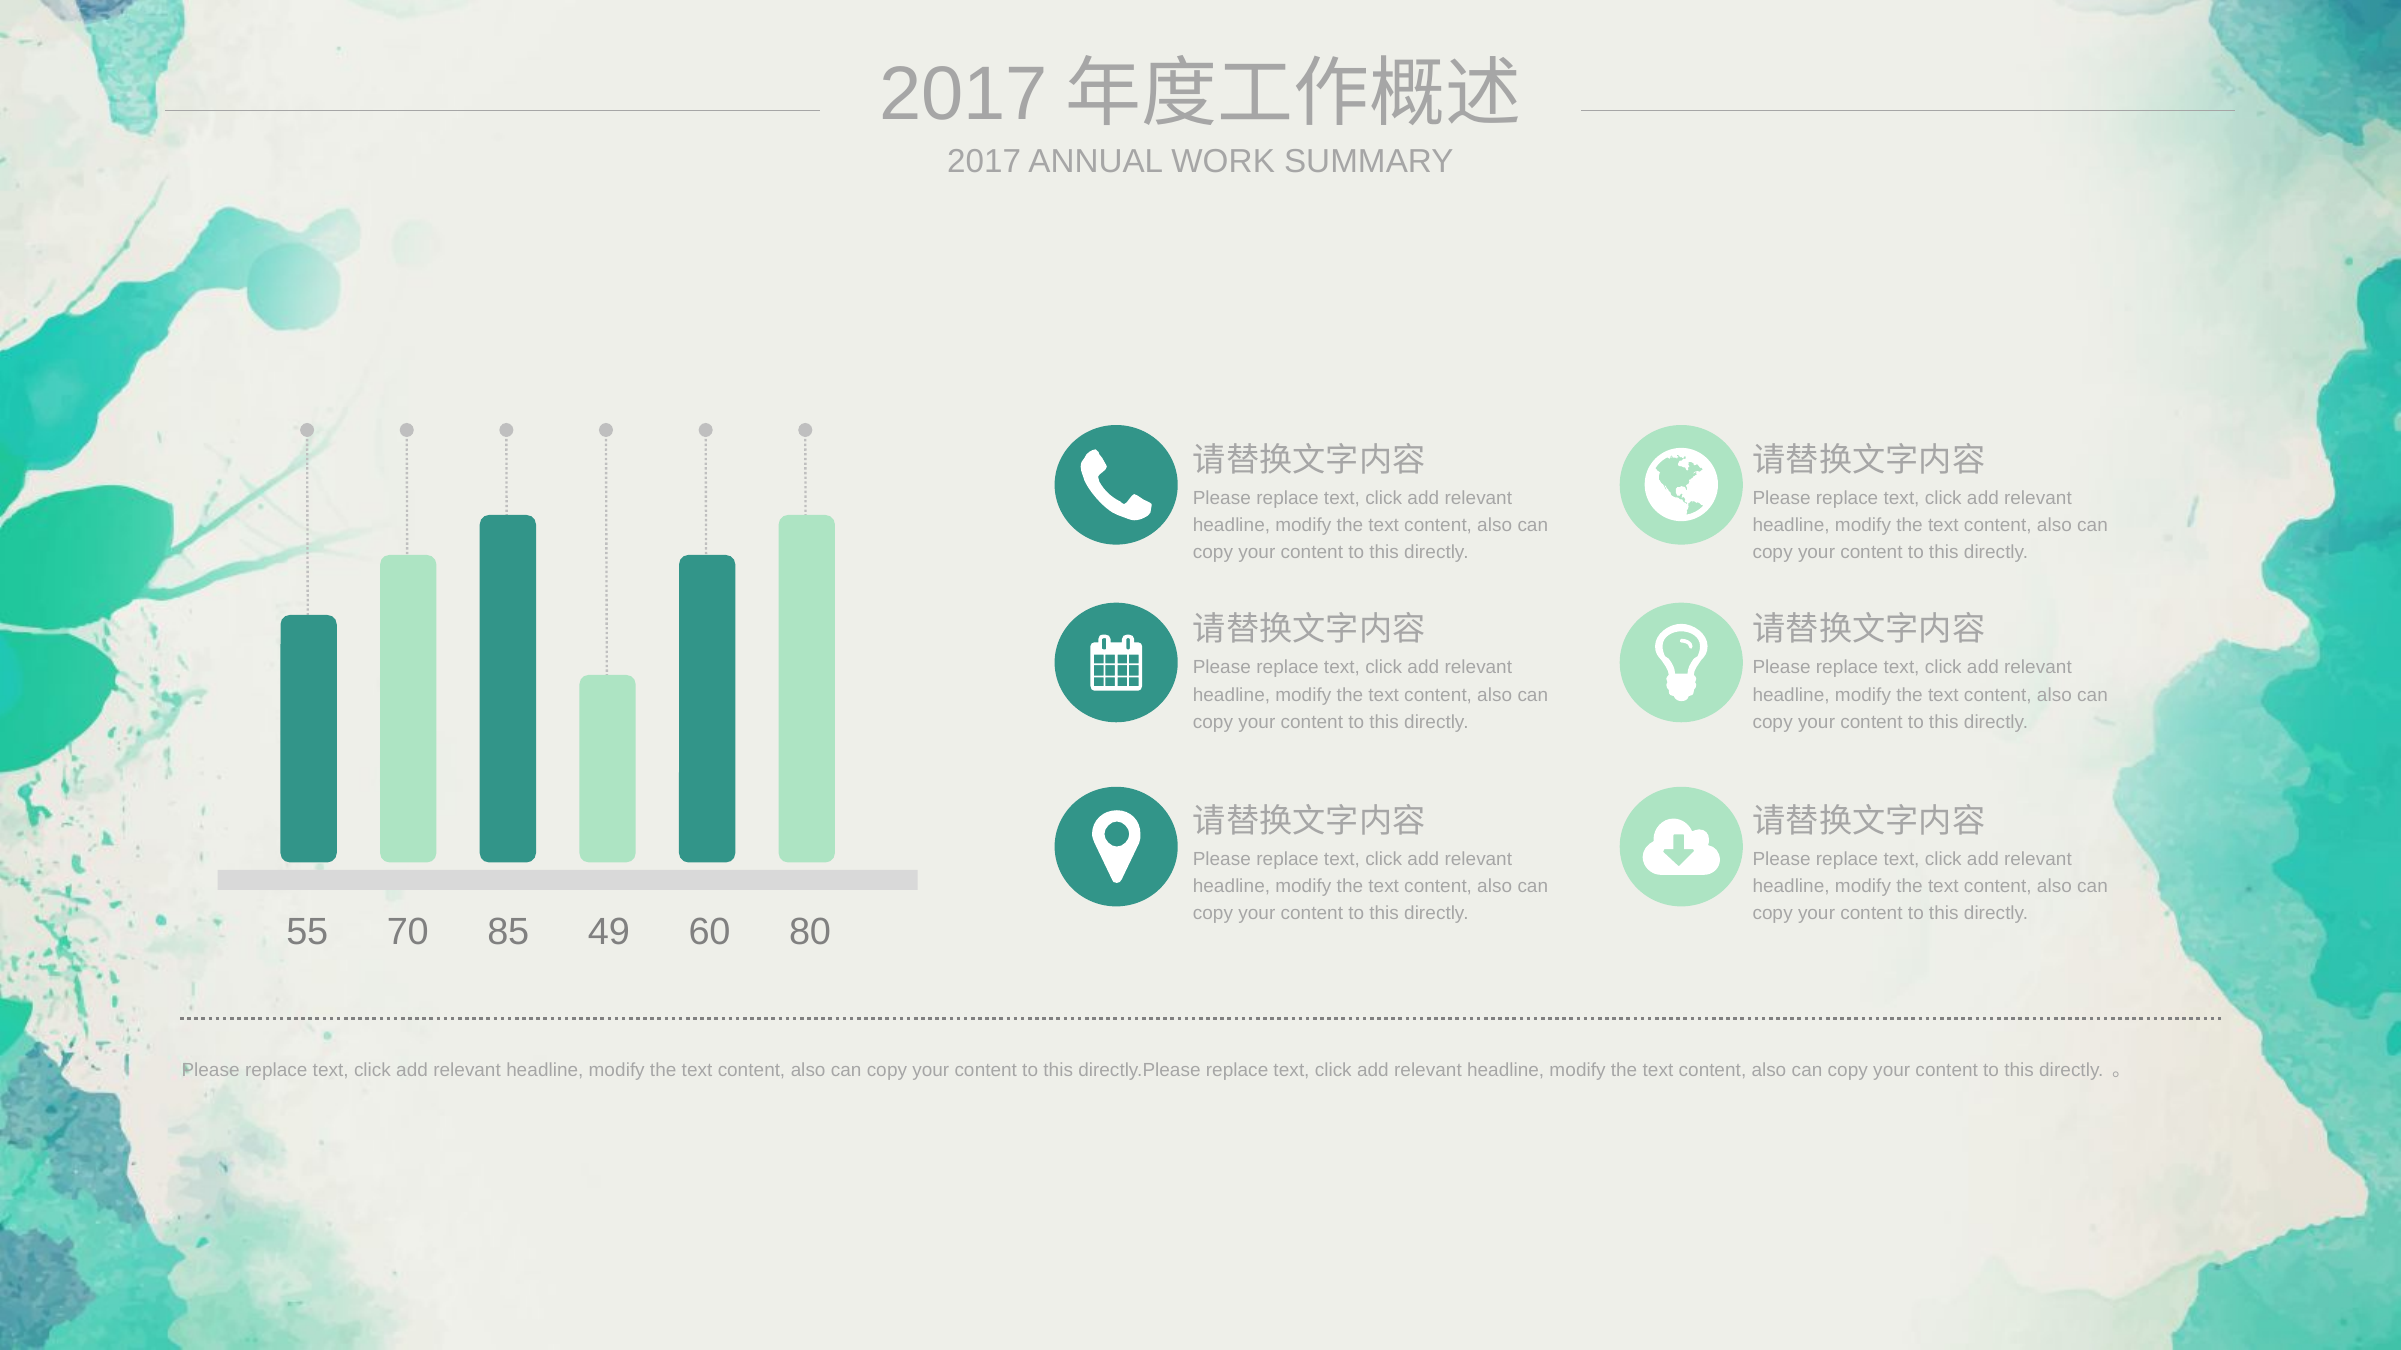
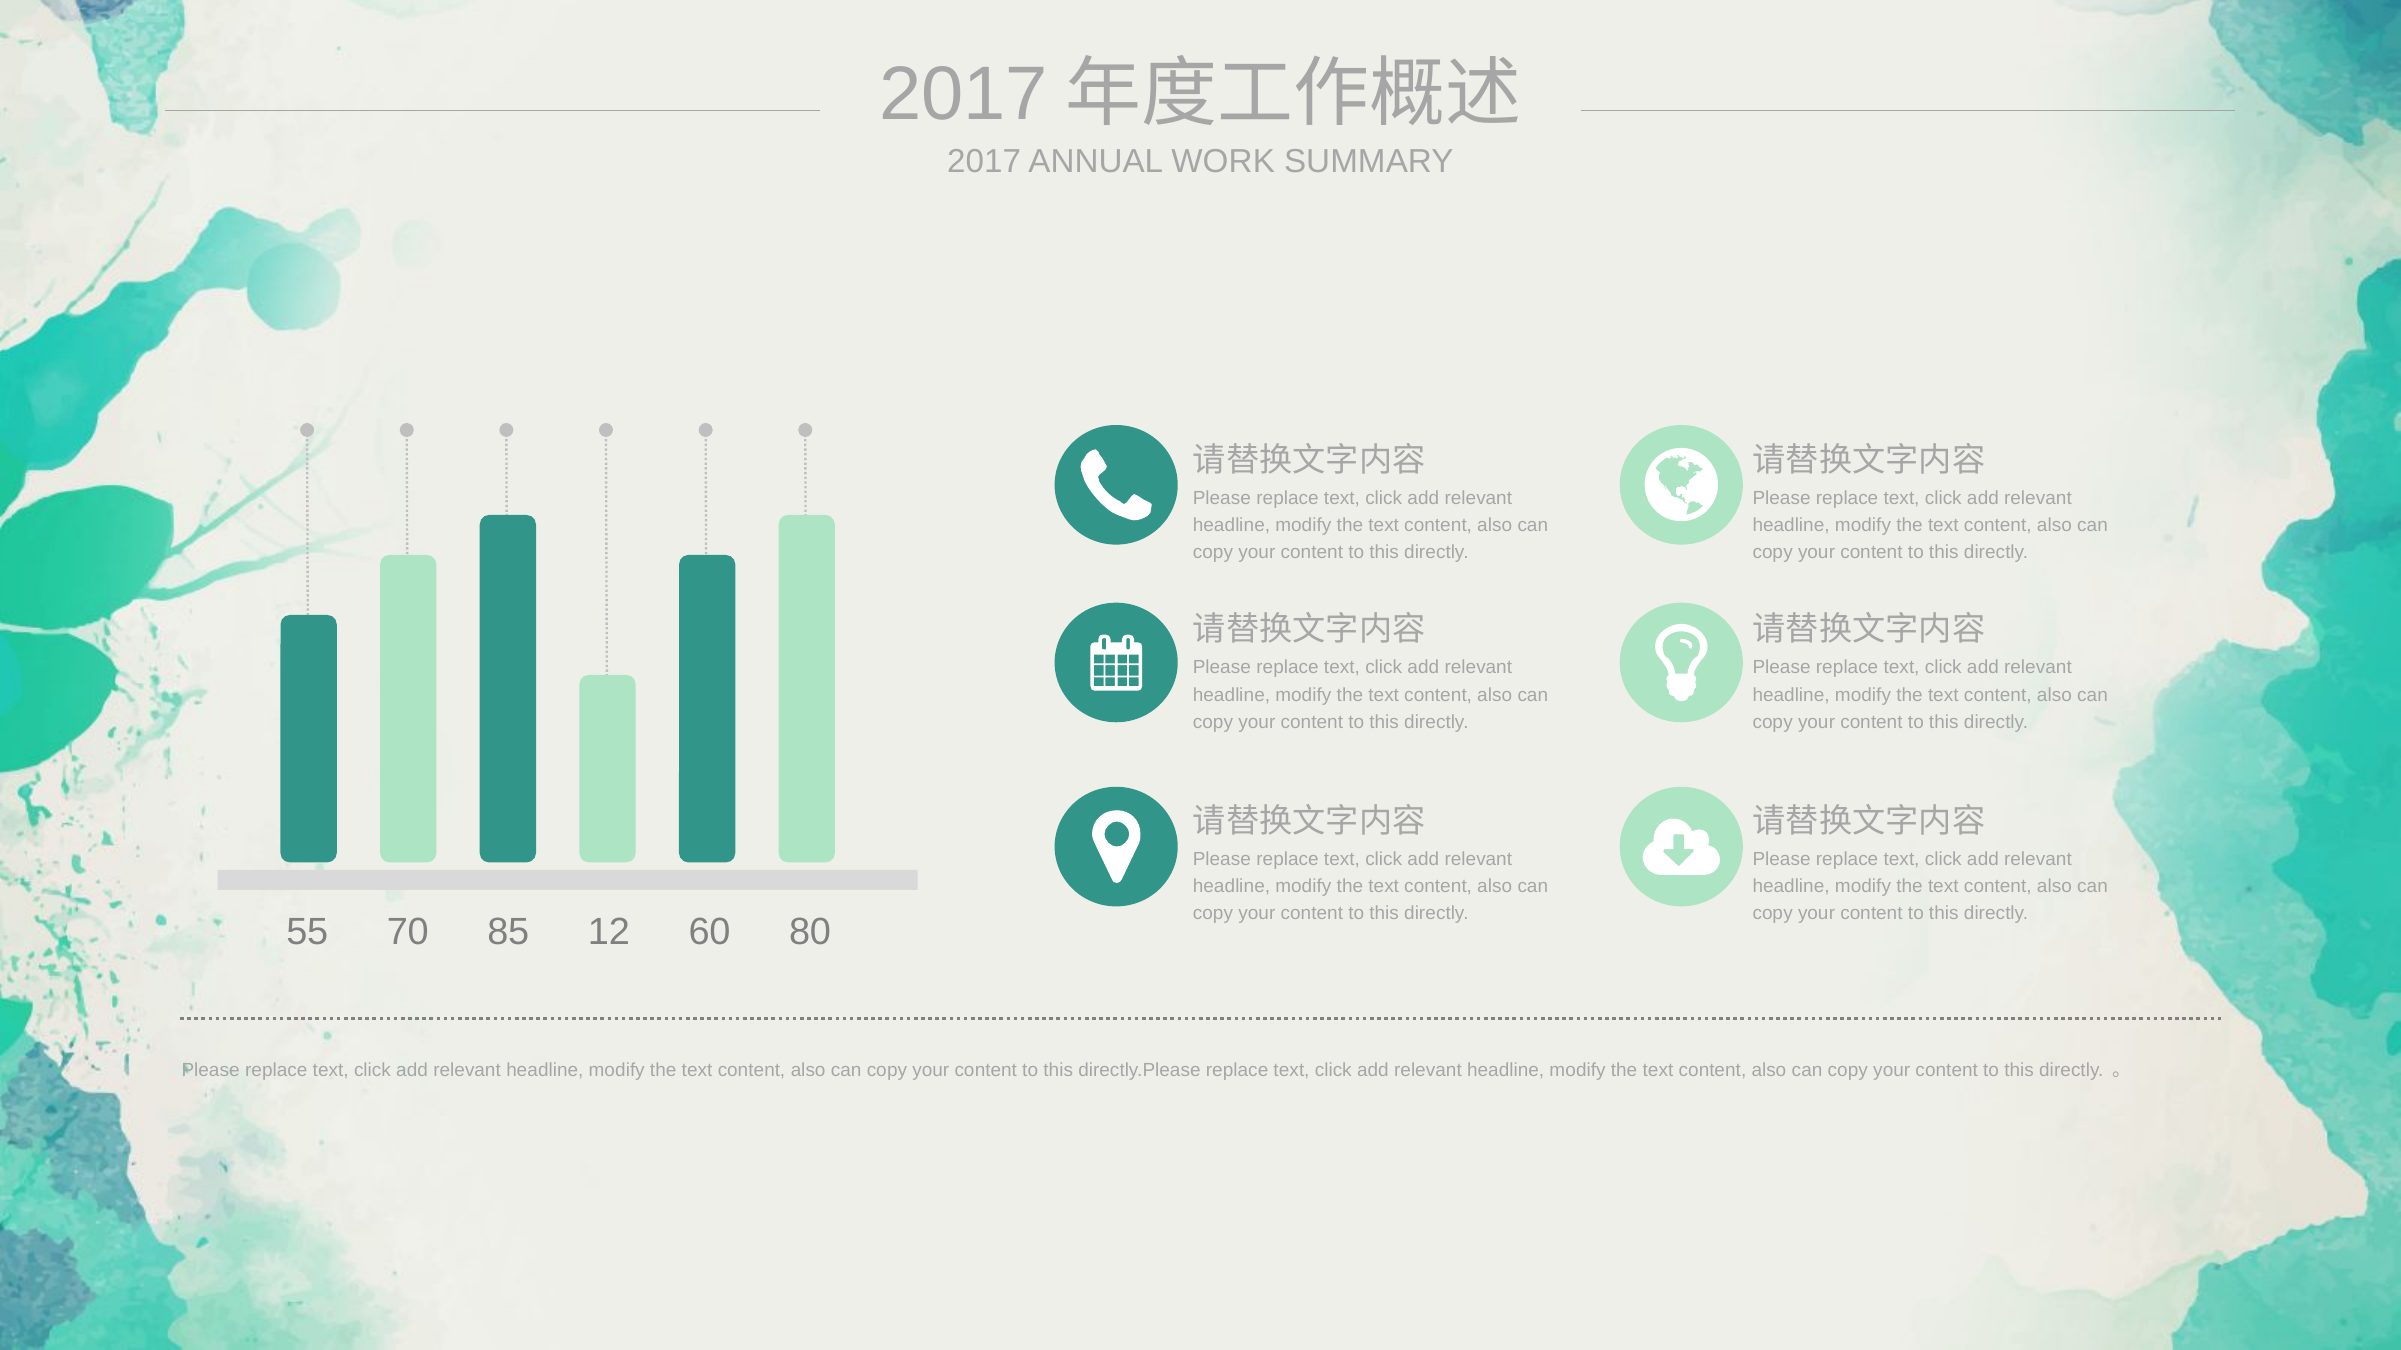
49: 49 -> 12
